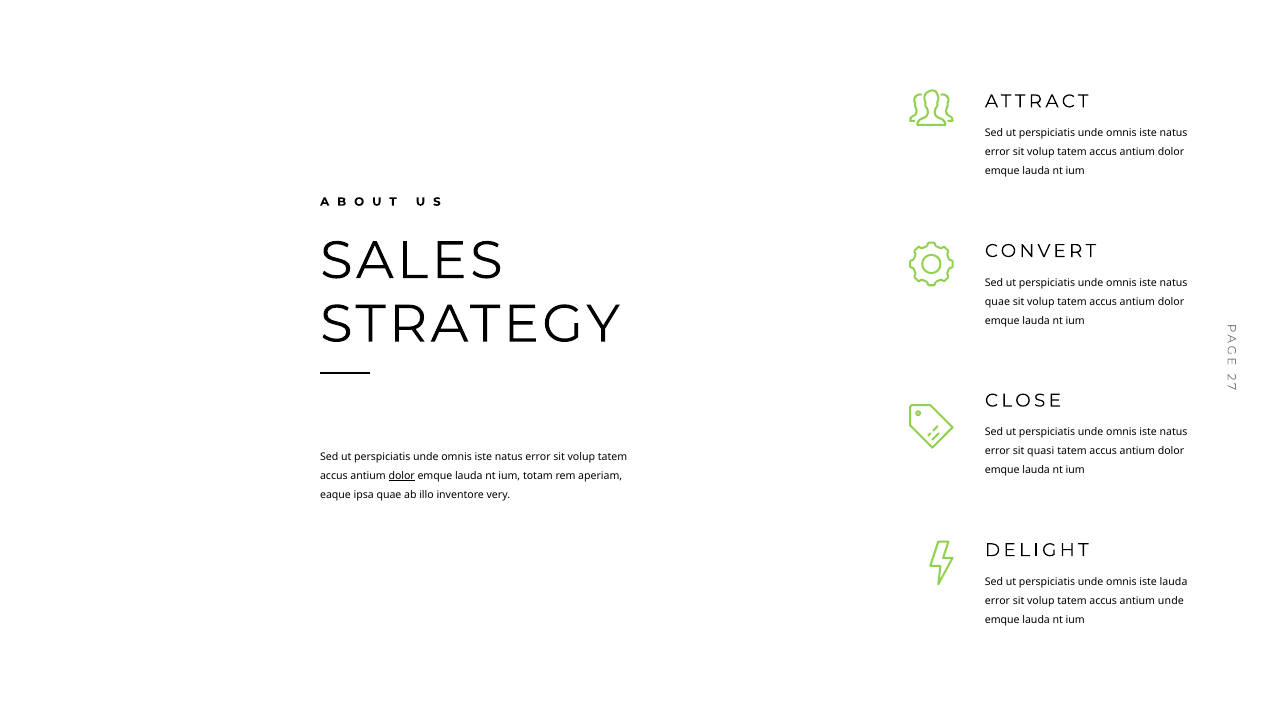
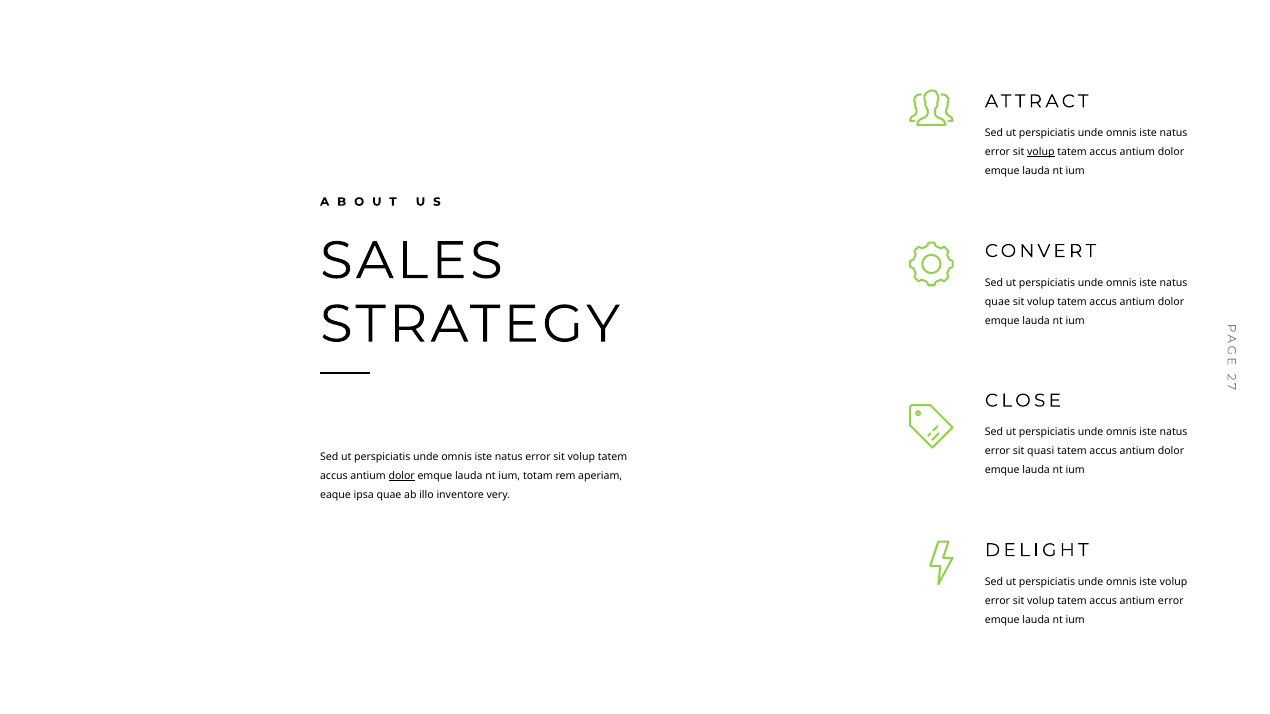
volup at (1041, 152) underline: none -> present
iste lauda: lauda -> volup
antium unde: unde -> error
